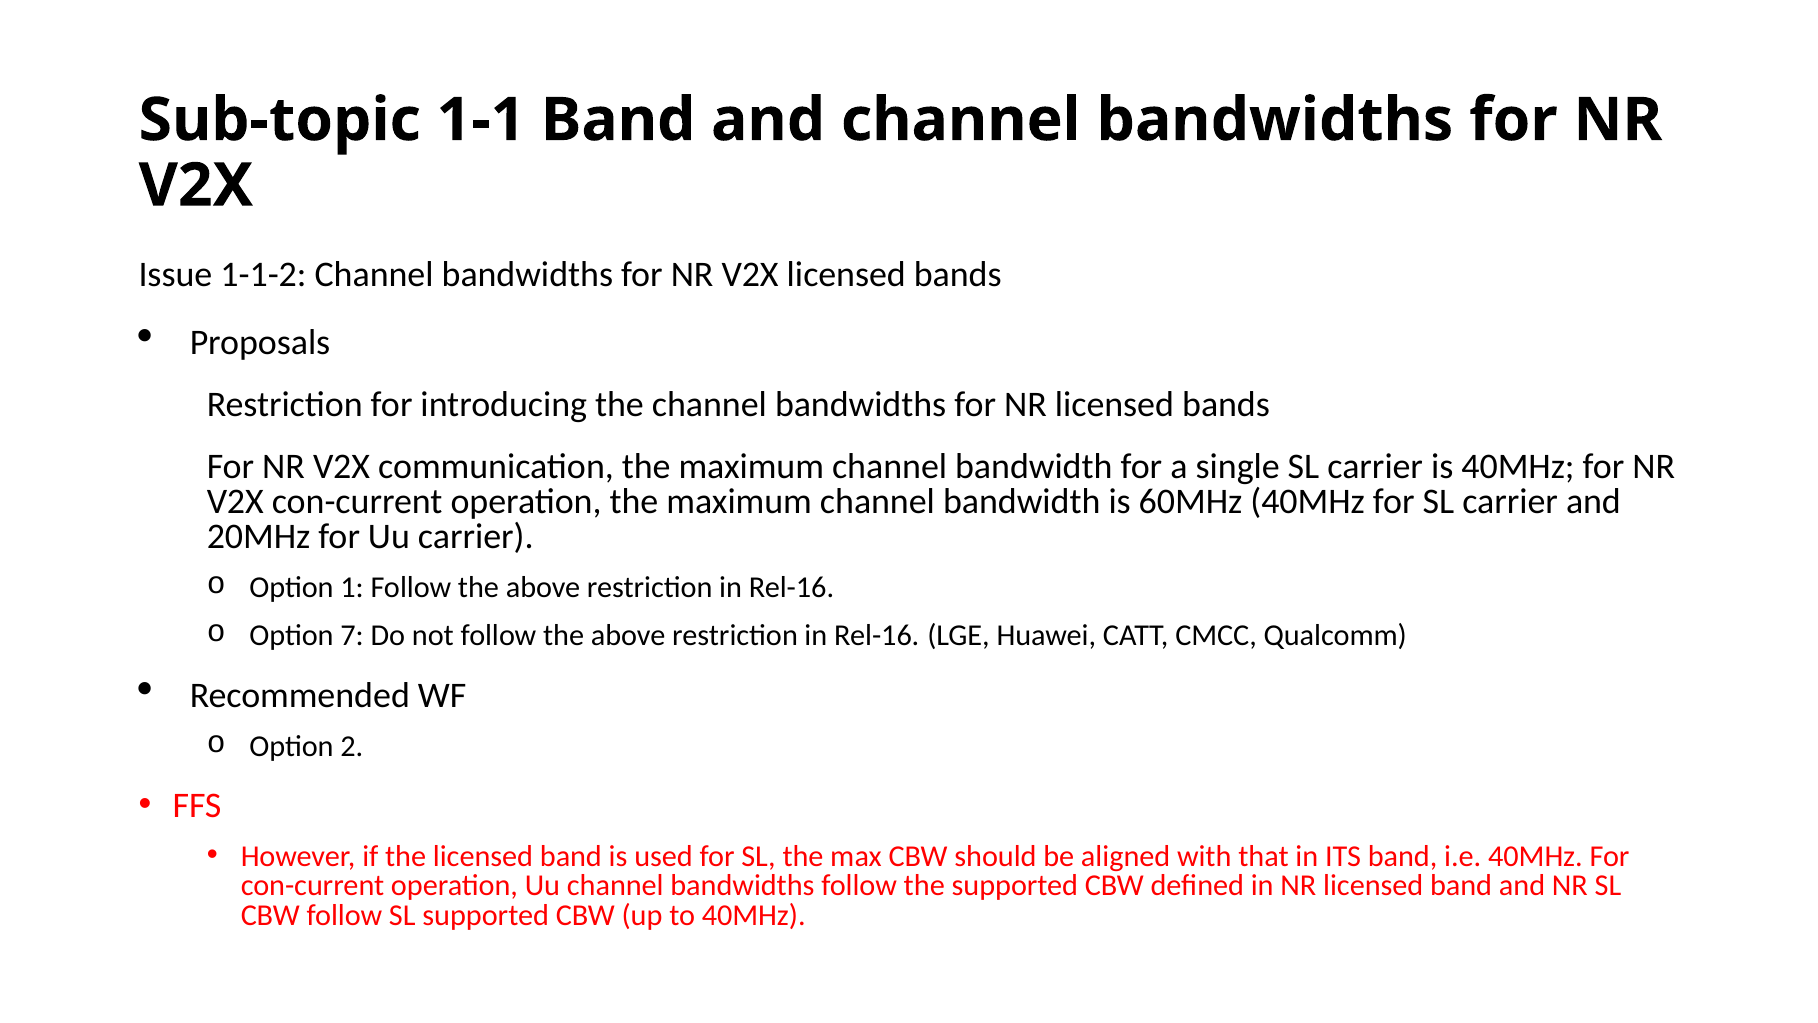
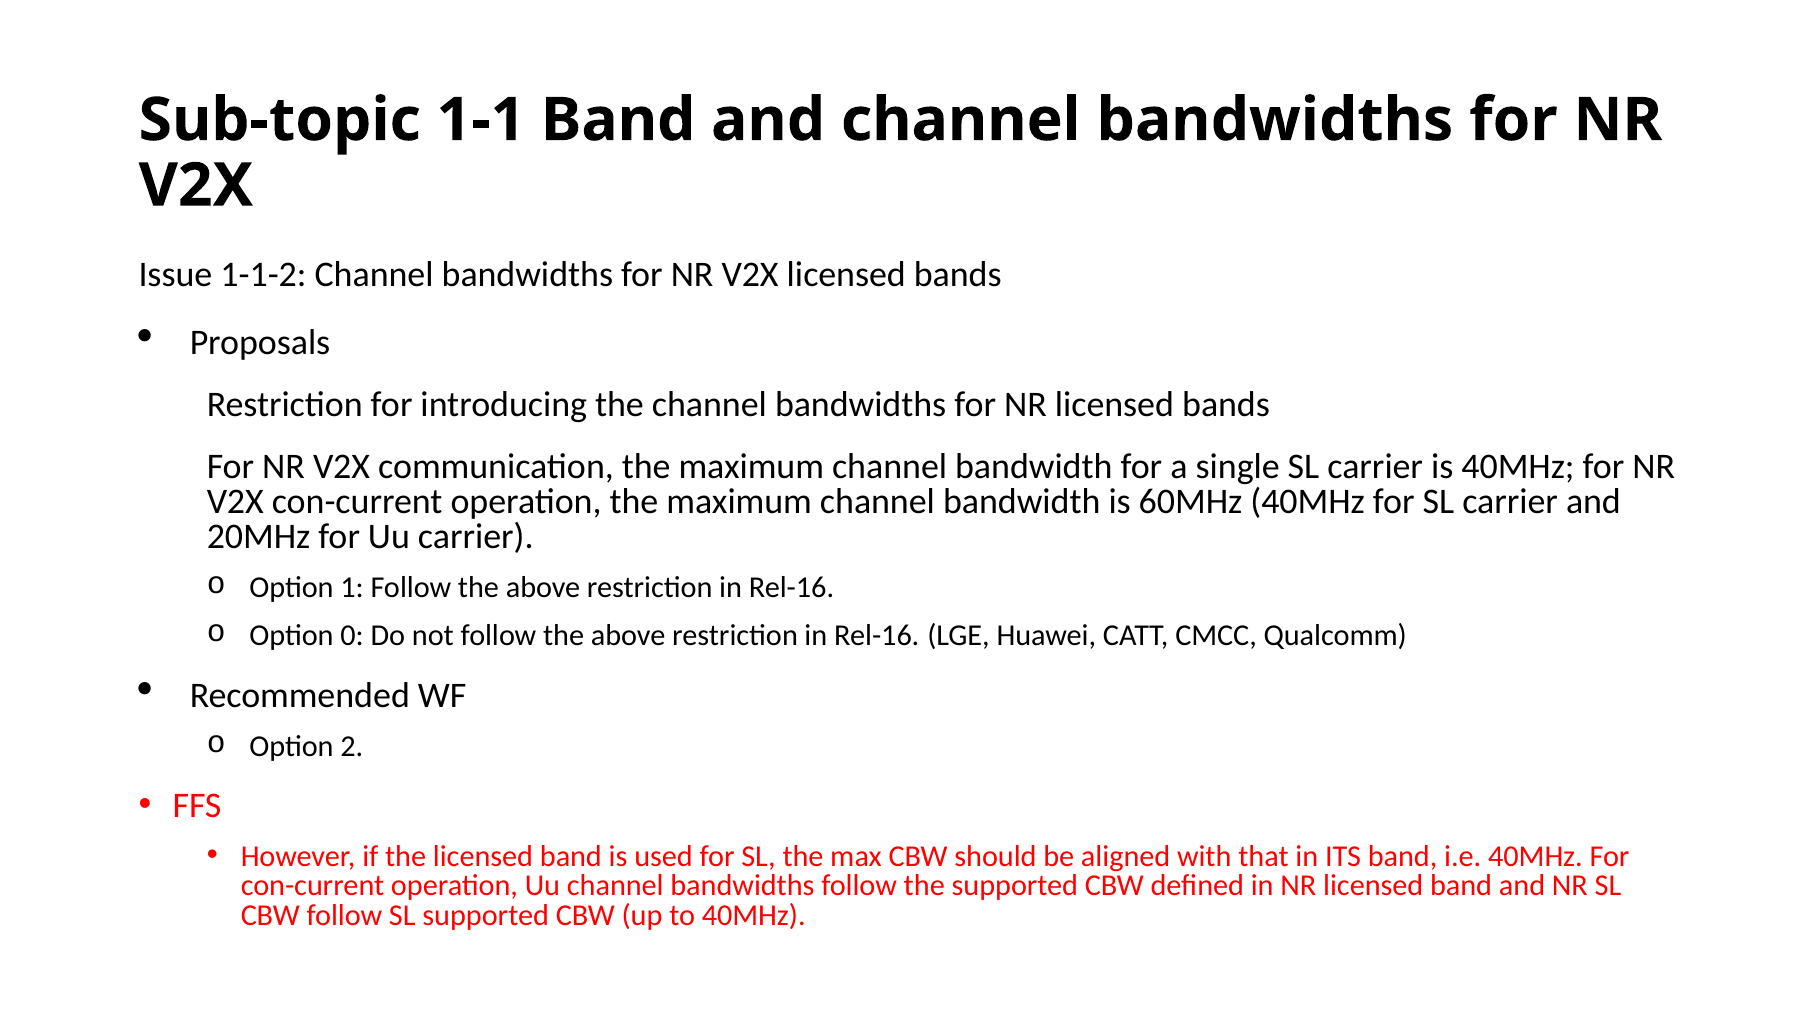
7: 7 -> 0
